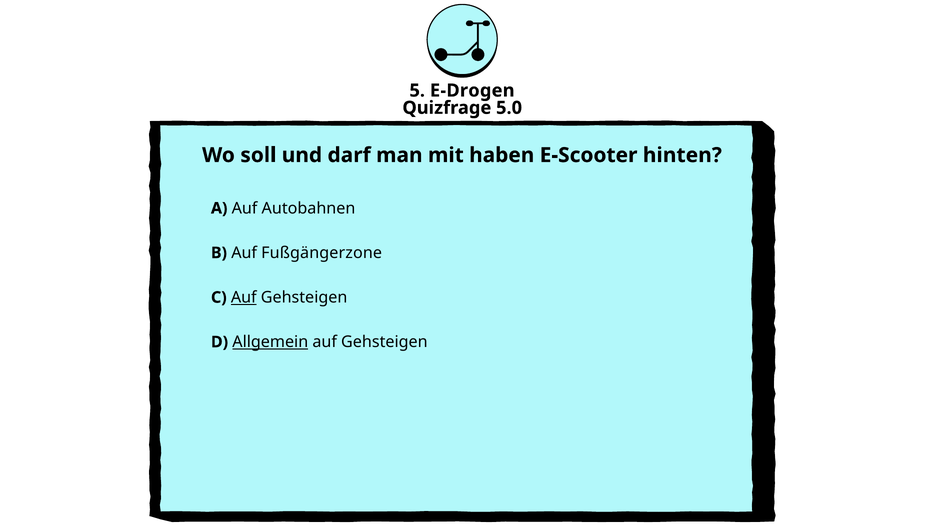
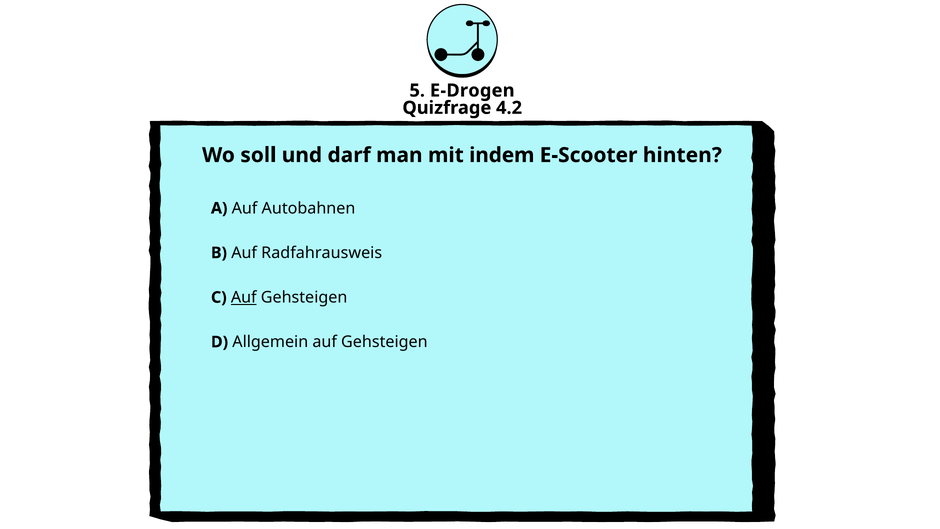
5.0: 5.0 -> 4.2
haben: haben -> indem
Fußgängerzone: Fußgängerzone -> Radfahrausweis
Allgemein underline: present -> none
